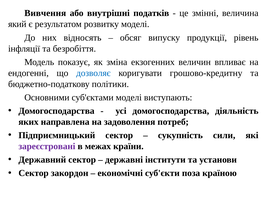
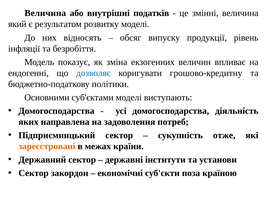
Вивчення at (45, 13): Вивчення -> Величина
сили: сили -> отже
зареєстровані colour: purple -> orange
